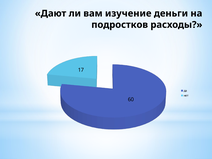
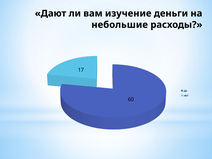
подростков: подростков -> небольшие
